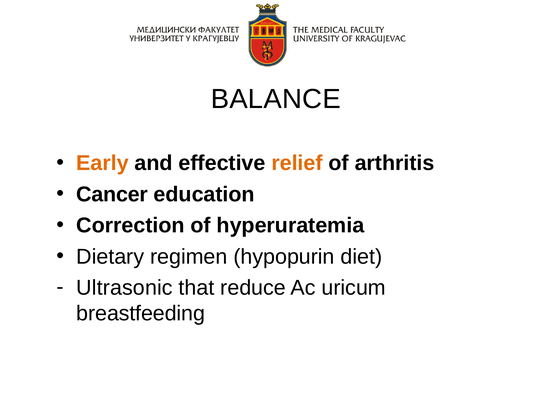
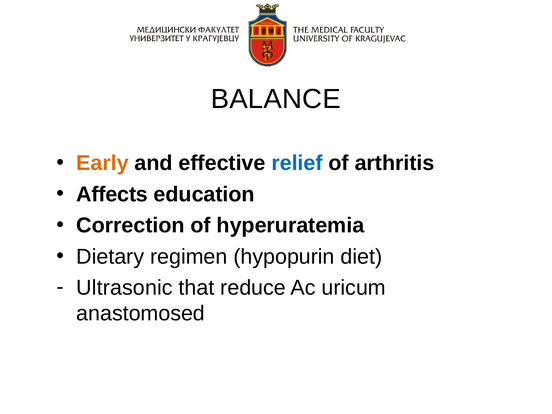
relief colour: orange -> blue
Cancer: Cancer -> Affects
breastfeeding: breastfeeding -> anastomosed
